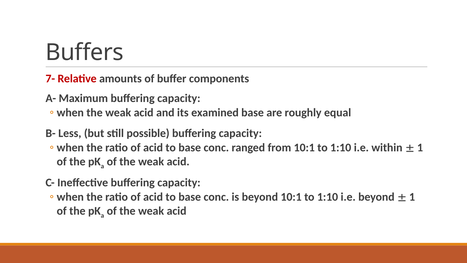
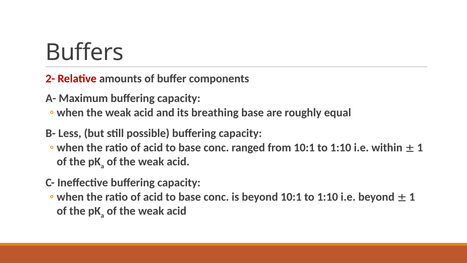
7-: 7- -> 2-
examined: examined -> breathing
